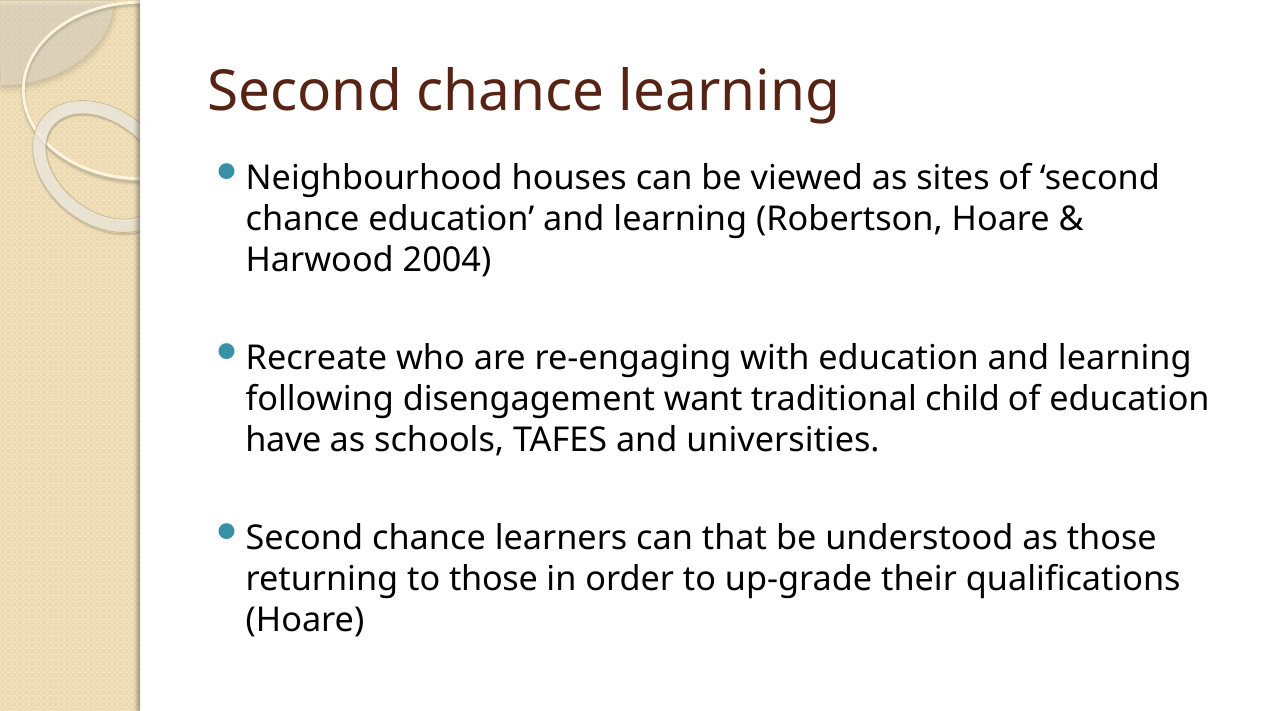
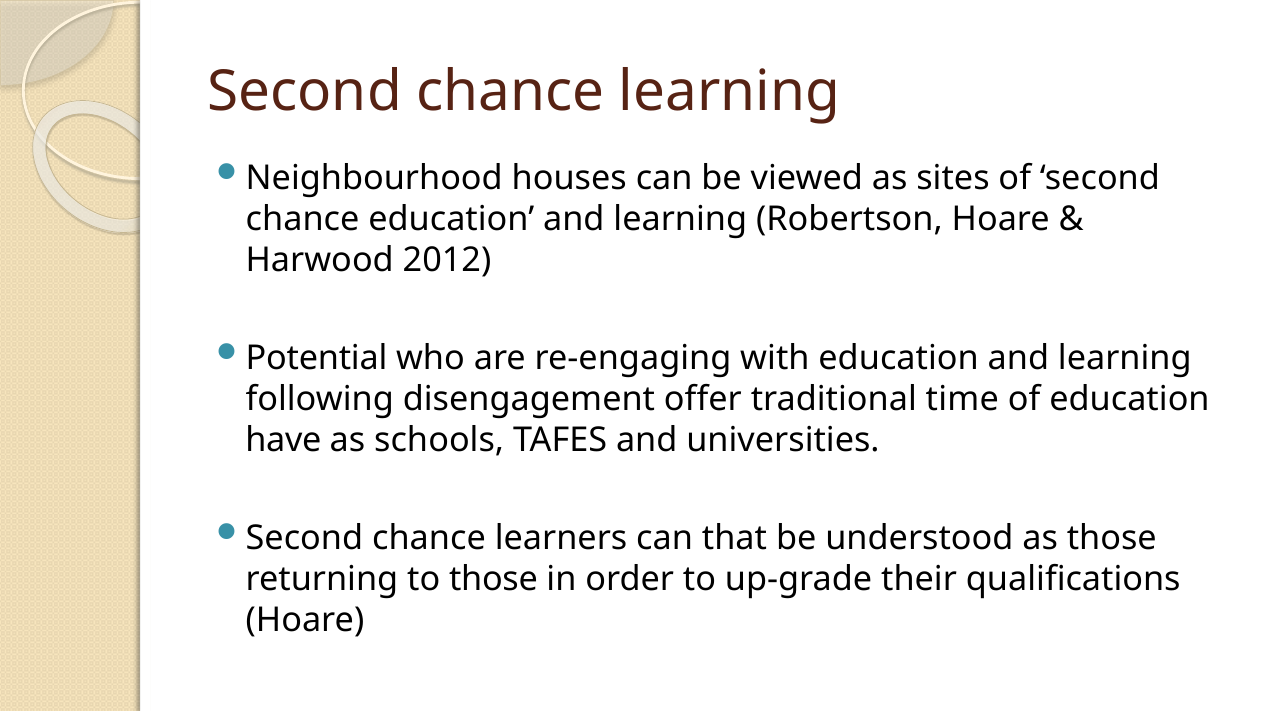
2004: 2004 -> 2012
Recreate: Recreate -> Potential
want: want -> offer
child: child -> time
